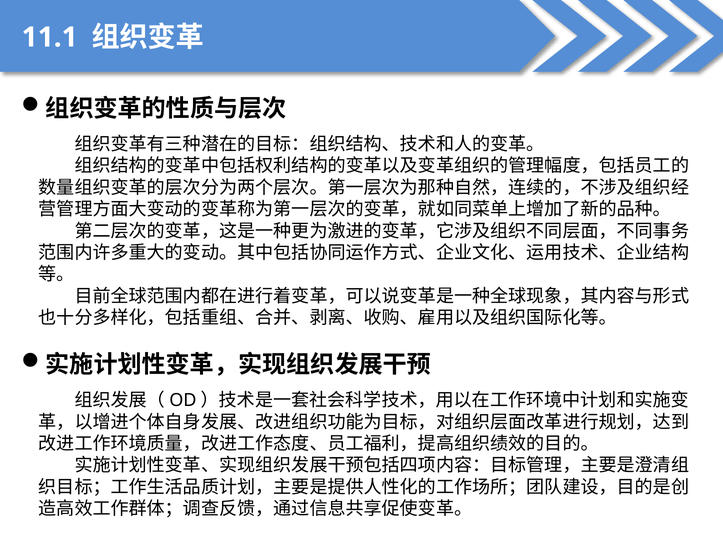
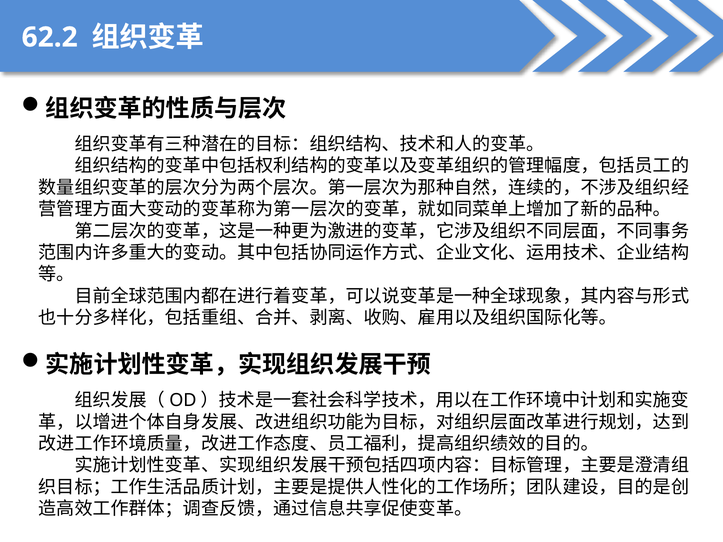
11.1: 11.1 -> 62.2
